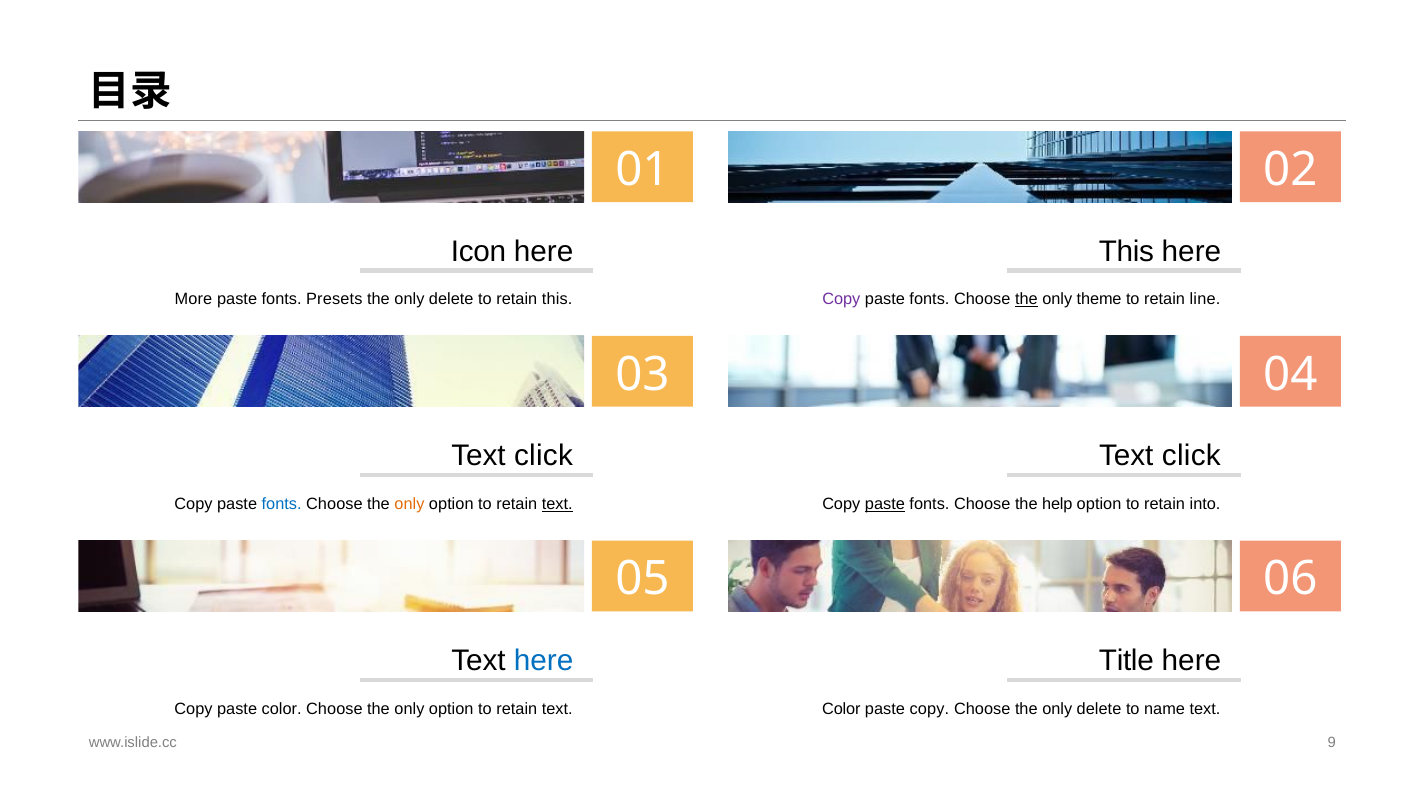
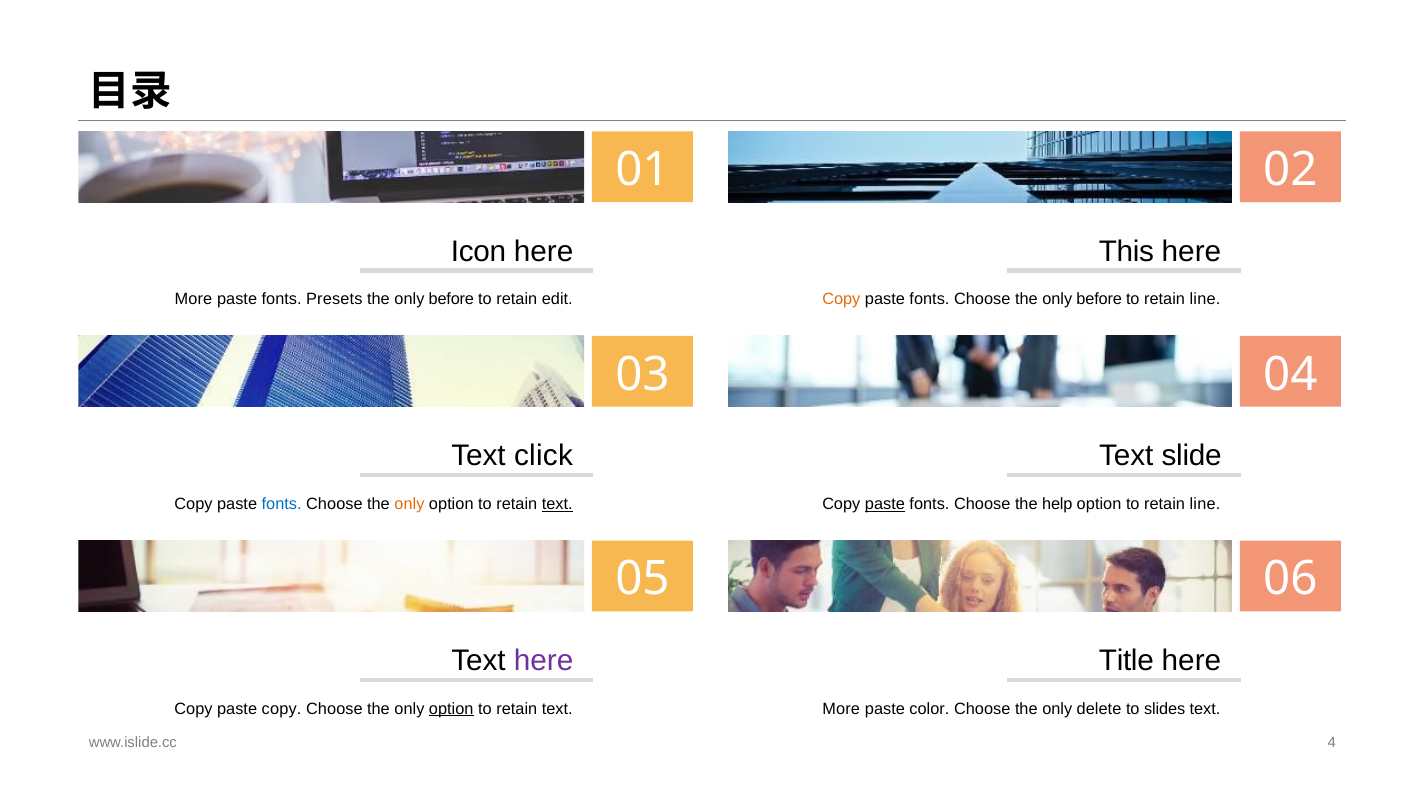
delete at (451, 299): delete -> before
retain this: this -> edit
Copy at (841, 299) colour: purple -> orange
the at (1026, 299) underline: present -> none
theme at (1099, 299): theme -> before
click at (1191, 456): click -> slide
option to retain into: into -> line
here at (544, 660) colour: blue -> purple
paste color: color -> copy
option at (451, 708) underline: none -> present
Color at (841, 708): Color -> More
paste copy: copy -> color
name: name -> slides
9: 9 -> 4
